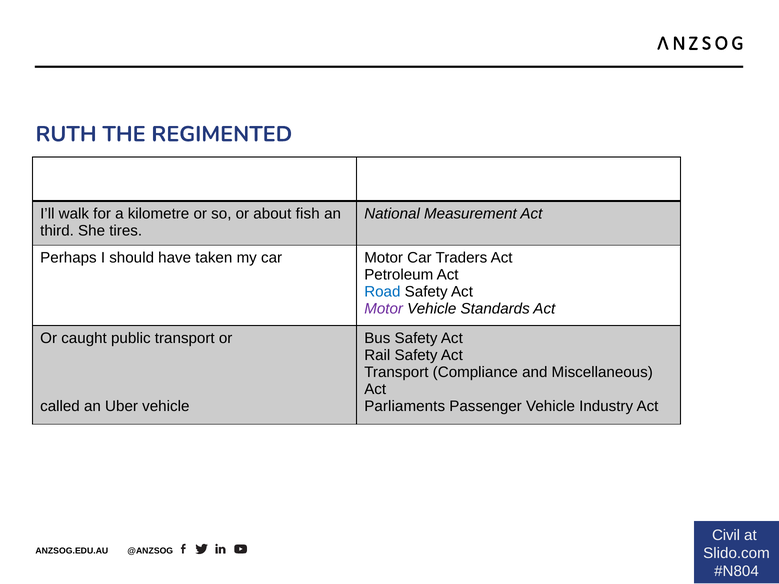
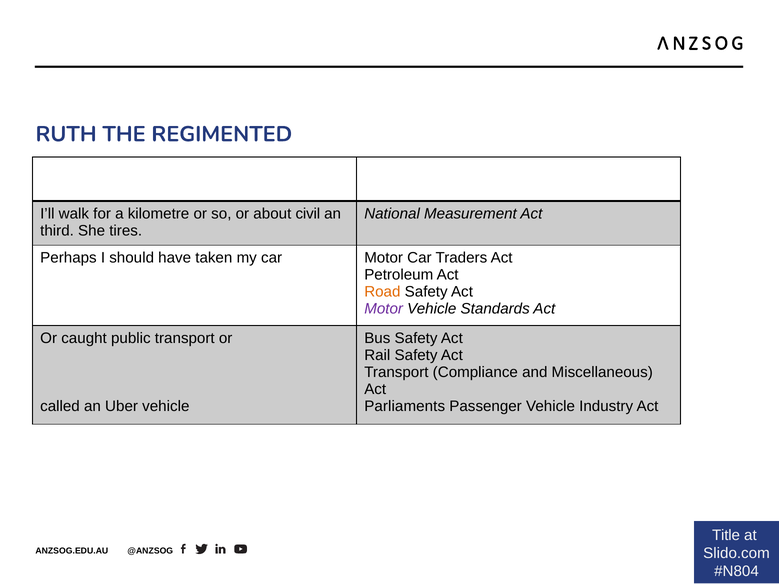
fish: fish -> civil
Road colour: blue -> orange
Civil: Civil -> Title
